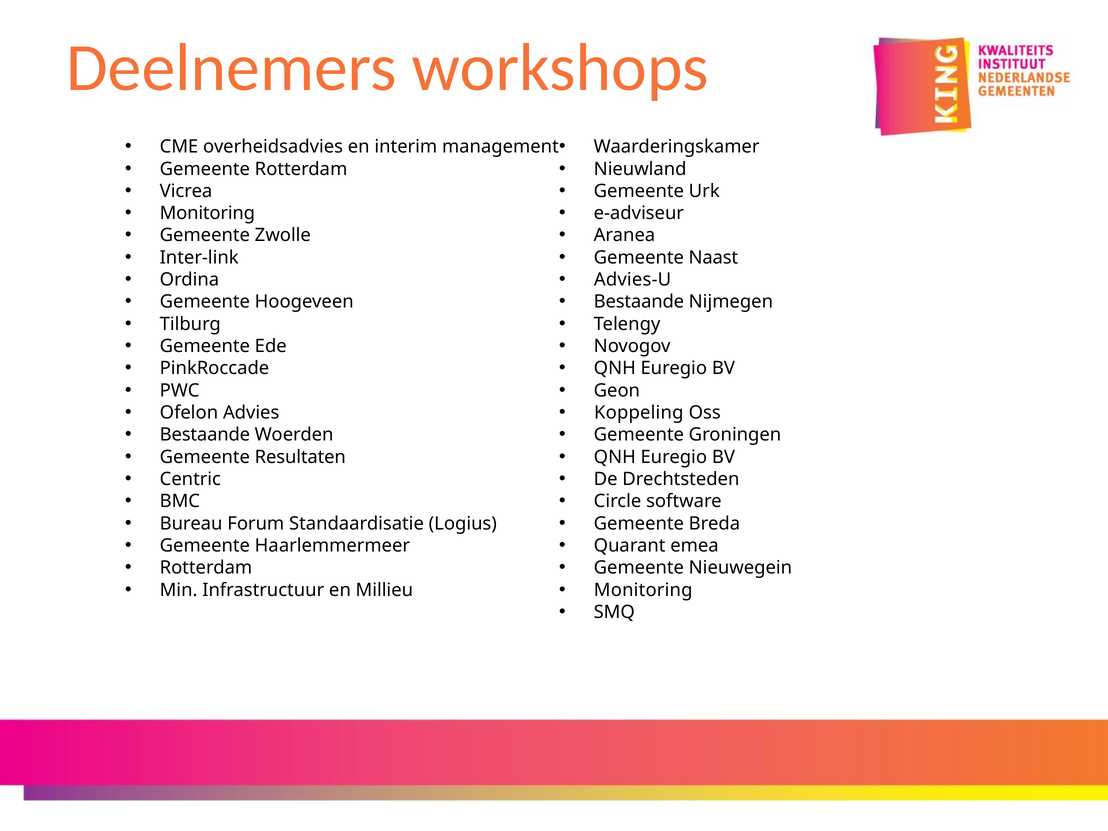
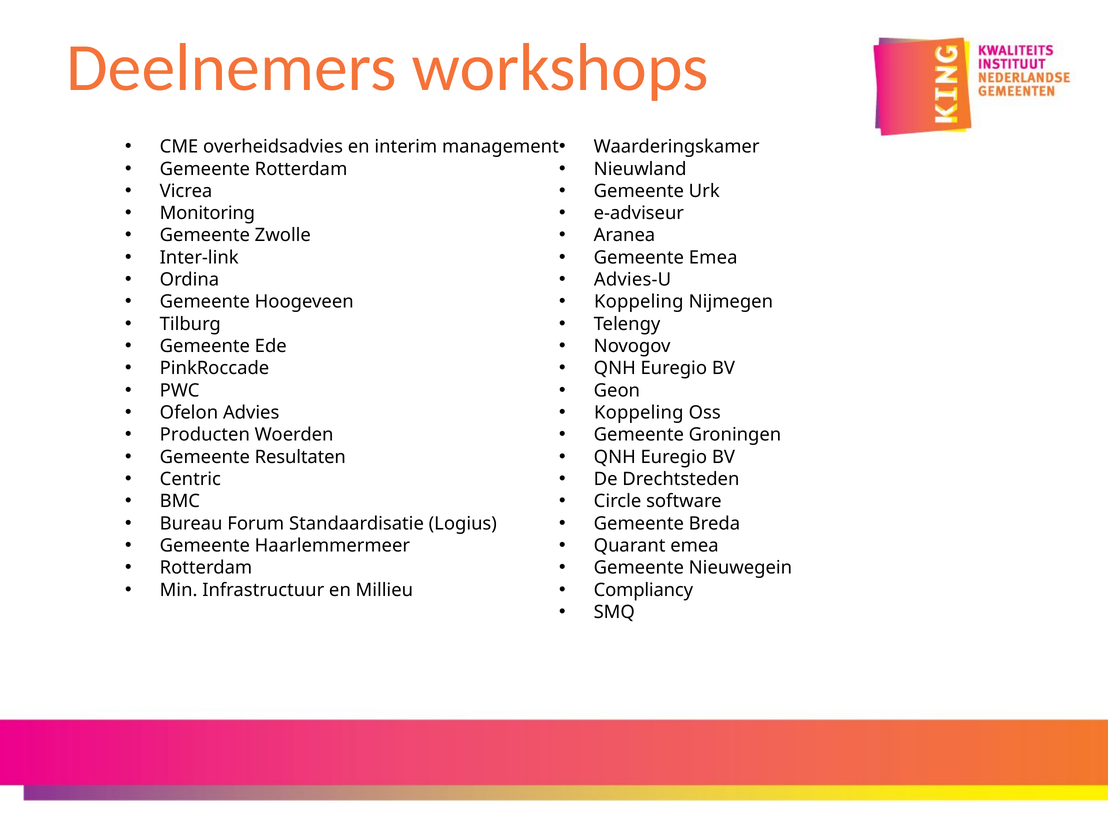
Gemeente Naast: Naast -> Emea
Bestaande at (639, 302): Bestaande -> Koppeling
Bestaande at (205, 435): Bestaande -> Producten
Monitoring at (643, 590): Monitoring -> Compliancy
